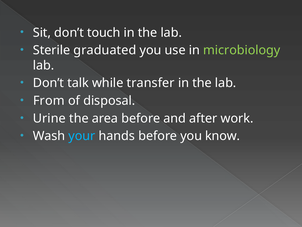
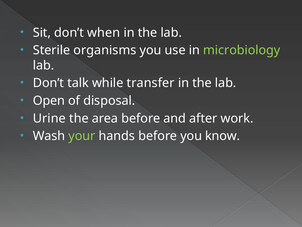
touch: touch -> when
graduated: graduated -> organisms
From: From -> Open
your colour: light blue -> light green
